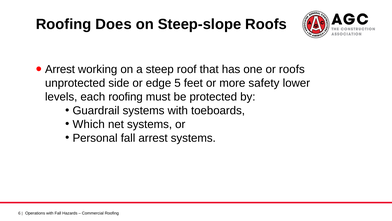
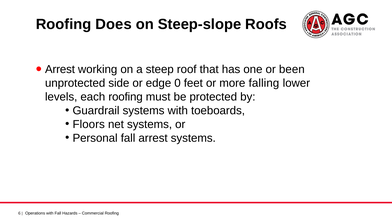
or roofs: roofs -> been
5: 5 -> 0
safety: safety -> falling
Which: Which -> Floors
